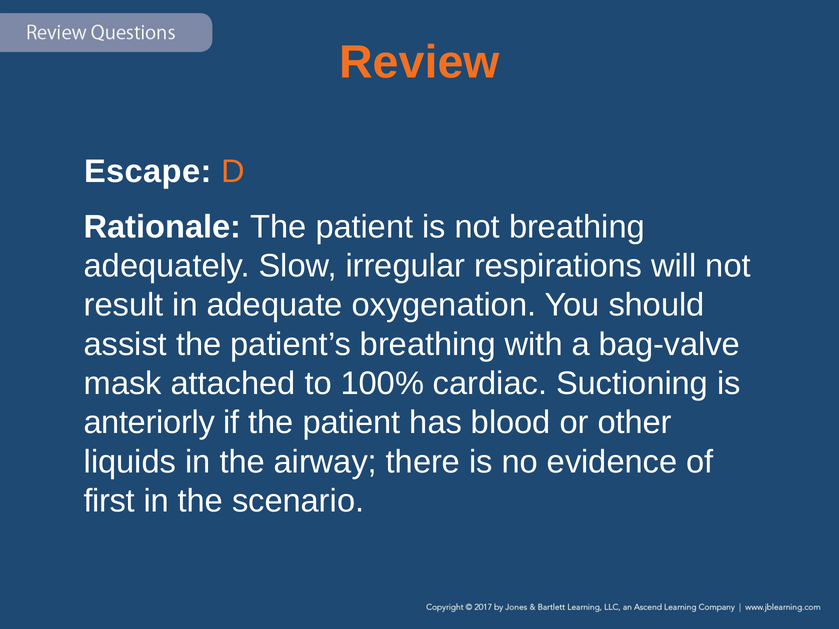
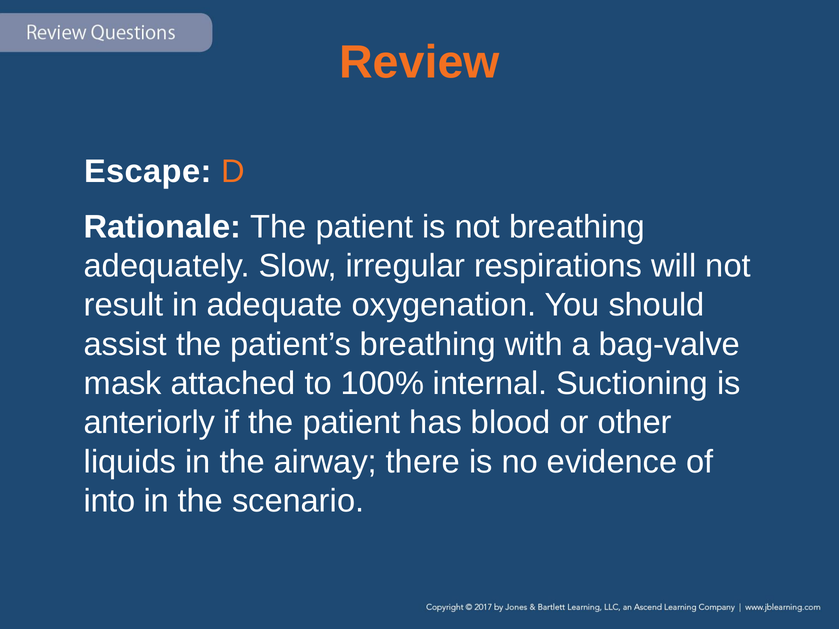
cardiac: cardiac -> internal
first: first -> into
